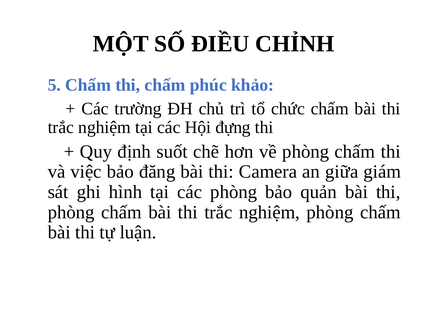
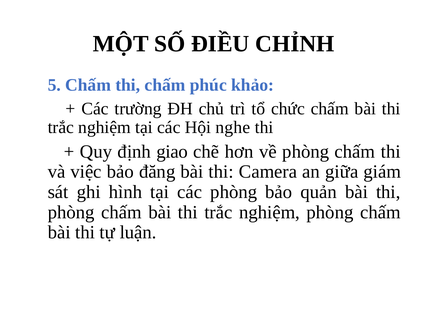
đựng: đựng -> nghe
suốt: suốt -> giao
